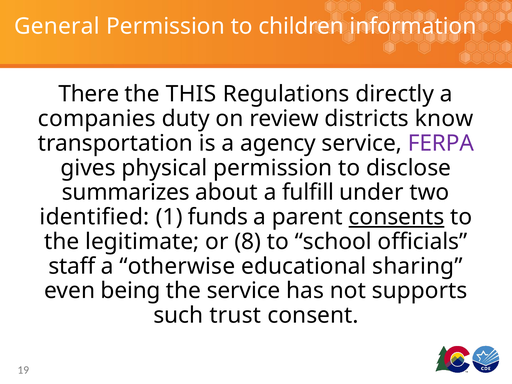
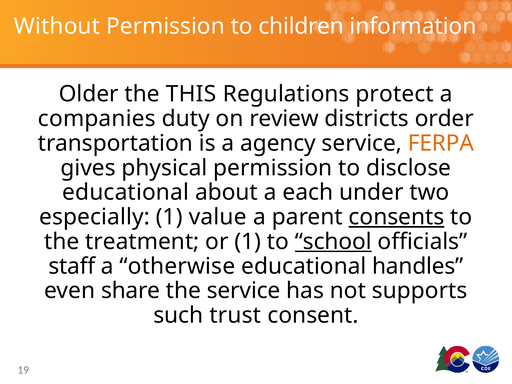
General: General -> Without
There: There -> Older
directly: directly -> protect
know: know -> order
FERPA colour: purple -> orange
summarizes at (126, 192): summarizes -> educational
fulfill: fulfill -> each
identified: identified -> especially
funds: funds -> value
legitimate: legitimate -> treatment
or 8: 8 -> 1
school underline: none -> present
sharing: sharing -> handles
being: being -> share
